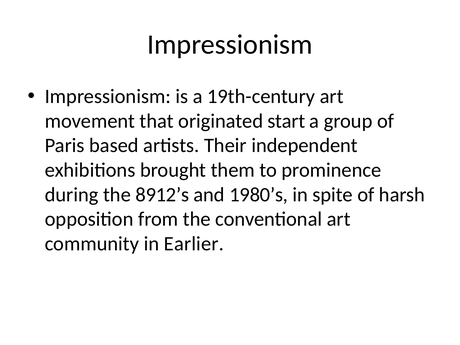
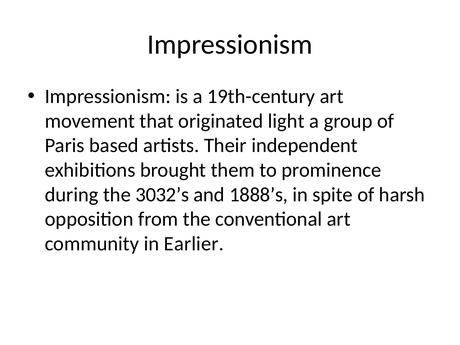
start: start -> light
8912’s: 8912’s -> 3032’s
1980’s: 1980’s -> 1888’s
